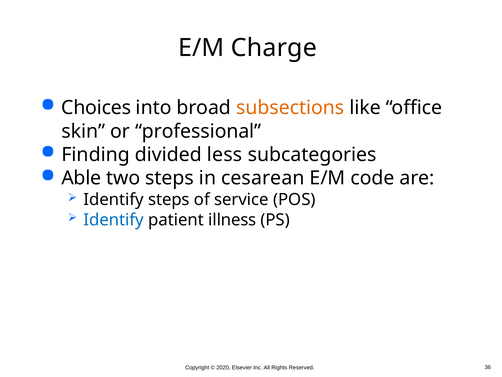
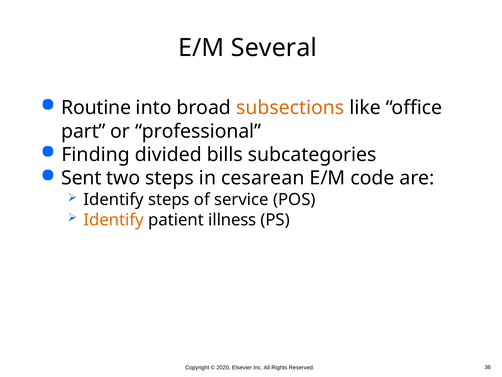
Charge: Charge -> Several
Choices: Choices -> Routine
skin: skin -> part
less: less -> bills
Able: Able -> Sent
Identify at (114, 220) colour: blue -> orange
